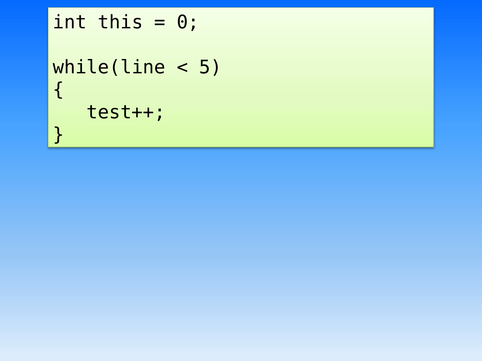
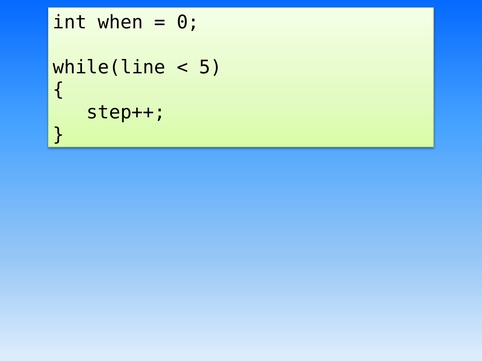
this: this -> when
test++: test++ -> step++
